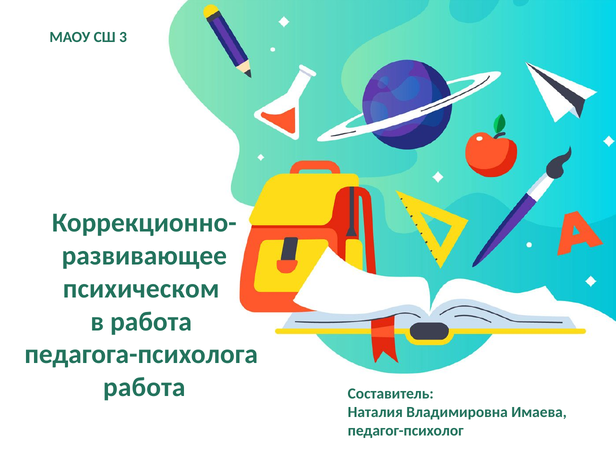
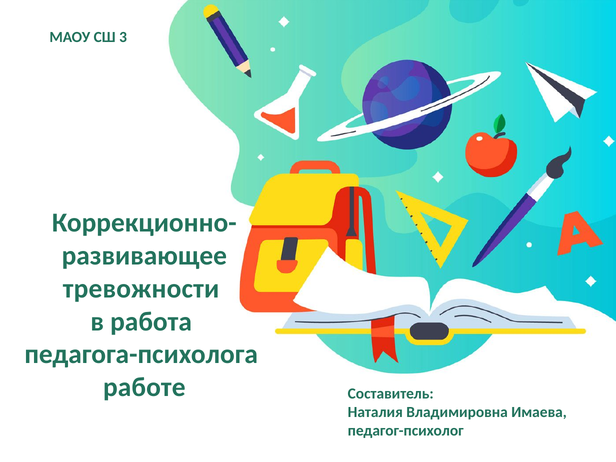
психическом: психическом -> тревожности
работа at (144, 387): работа -> работе
